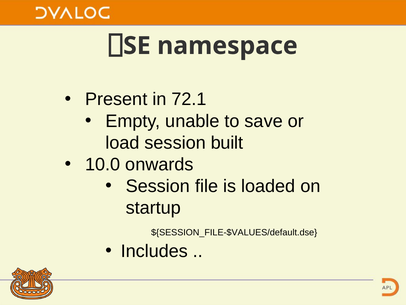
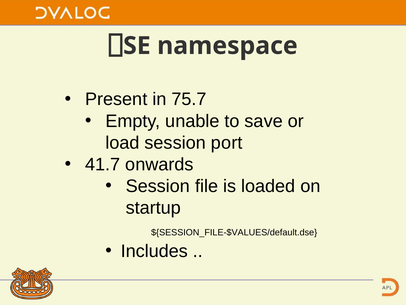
72.1: 72.1 -> 75.7
built: built -> port
10.0: 10.0 -> 41.7
